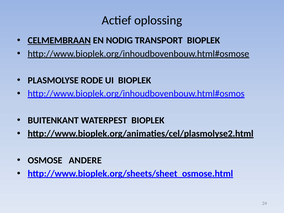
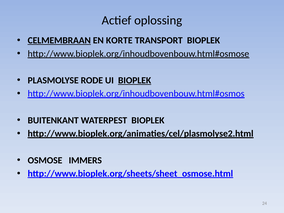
NODIG: NODIG -> KORTE
BIOPLEK at (135, 80) underline: none -> present
ANDERE: ANDERE -> IMMERS
